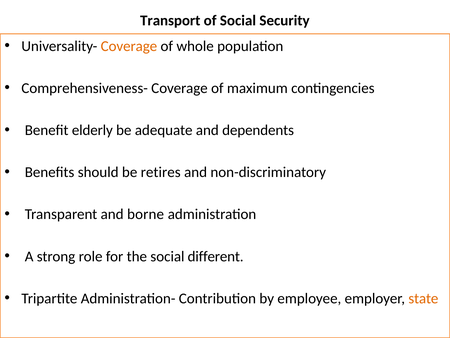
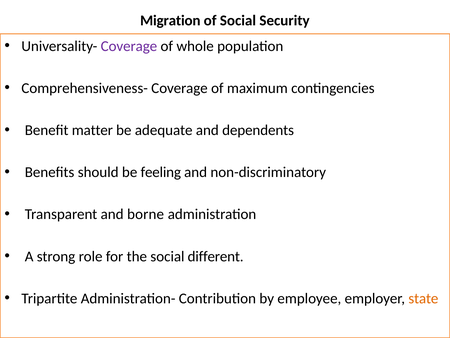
Transport: Transport -> Migration
Coverage at (129, 46) colour: orange -> purple
elderly: elderly -> matter
retires: retires -> feeling
